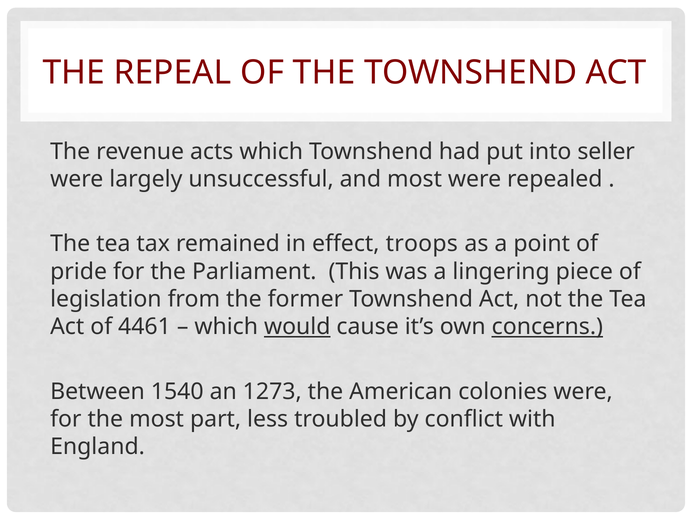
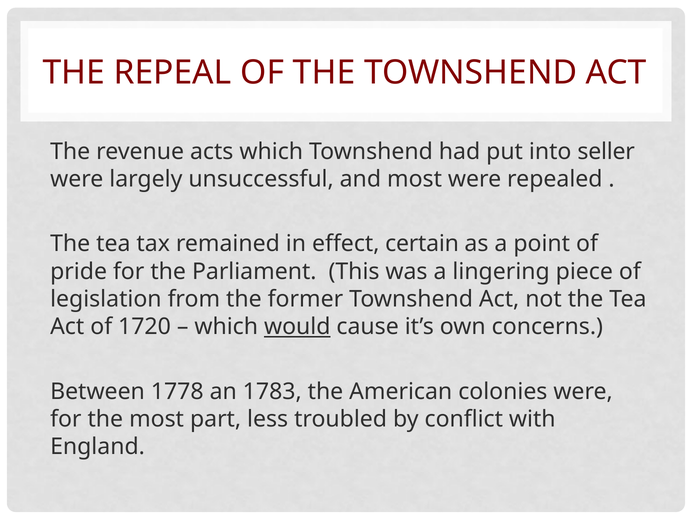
troops: troops -> certain
4461: 4461 -> 1720
concerns underline: present -> none
1540: 1540 -> 1778
1273: 1273 -> 1783
